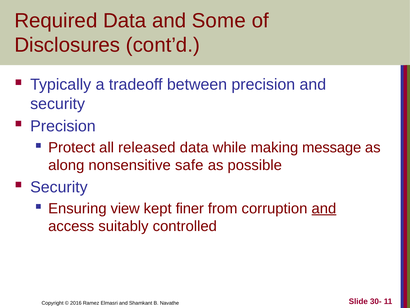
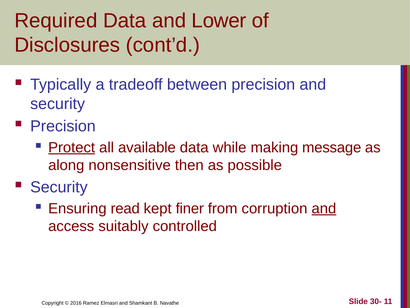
Some: Some -> Lower
Protect underline: none -> present
released: released -> available
safe: safe -> then
view: view -> read
